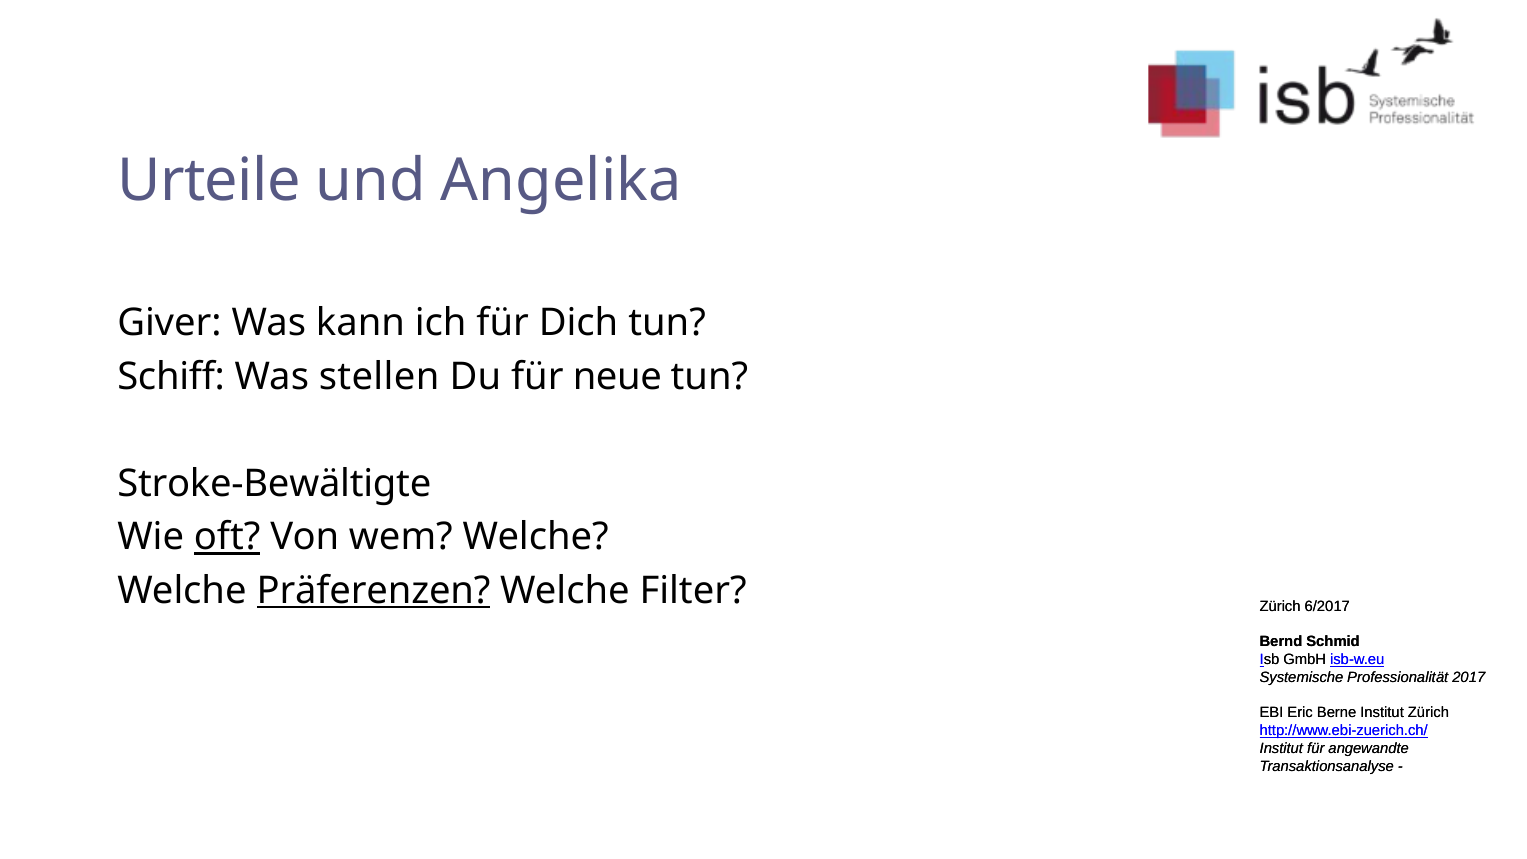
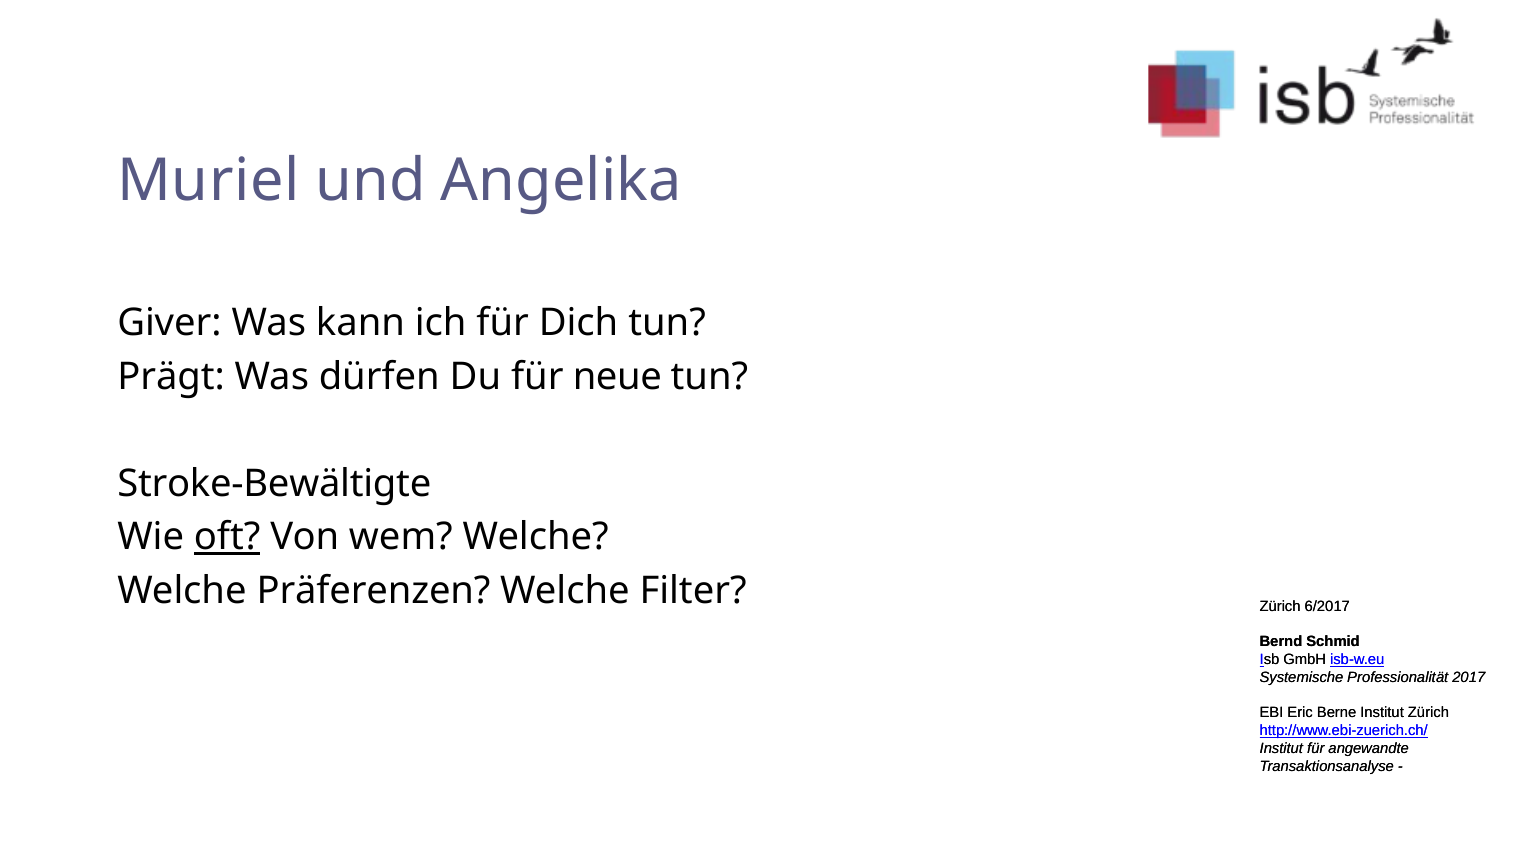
Urteile: Urteile -> Muriel
Schiff: Schiff -> Prägt
stellen: stellen -> dürfen
Präferenzen underline: present -> none
